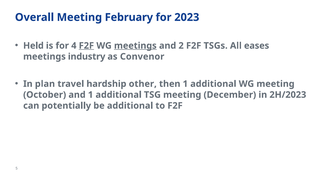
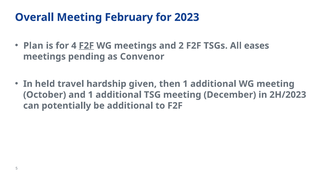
Held: Held -> Plan
meetings at (135, 46) underline: present -> none
industry: industry -> pending
plan: plan -> held
other: other -> given
